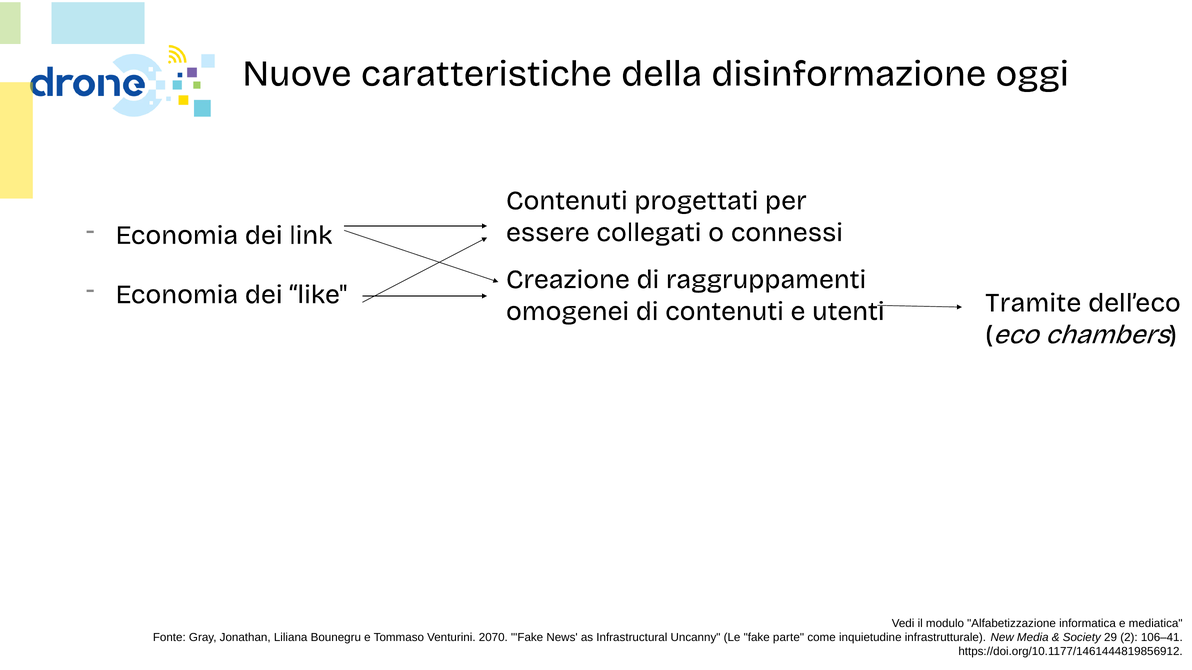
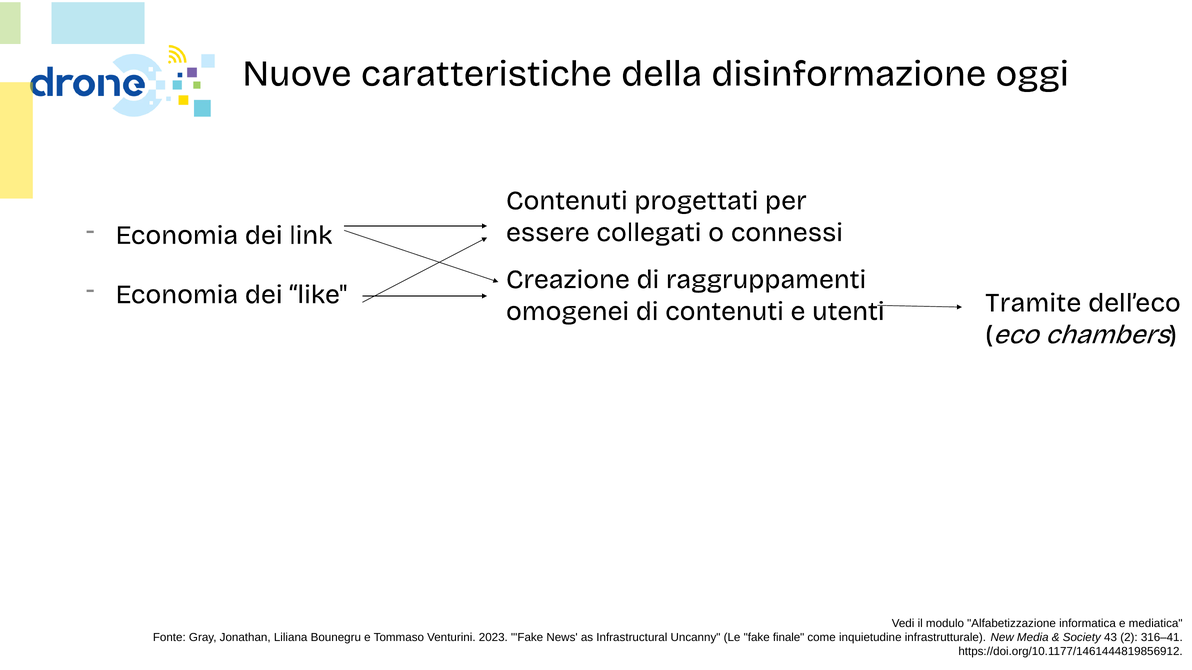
2070: 2070 -> 2023
parte: parte -> finale
29: 29 -> 43
106–41: 106–41 -> 316–41
